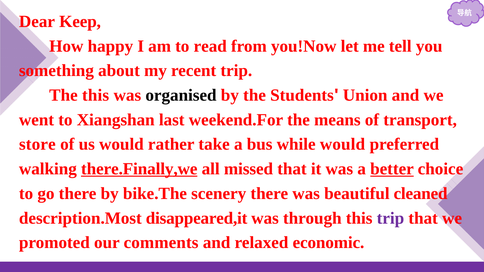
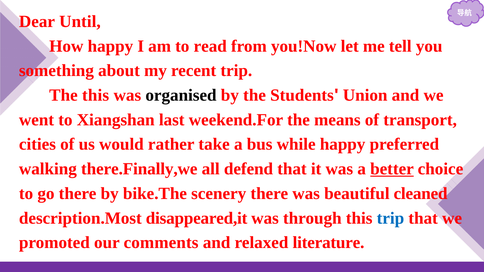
Keep: Keep -> Until
store: store -> cities
while would: would -> happy
there.Finally,we underline: present -> none
missed: missed -> defend
trip at (390, 218) colour: purple -> blue
economic: economic -> literature
